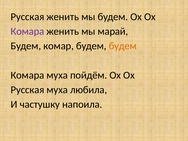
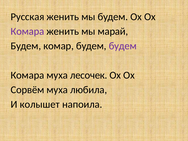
будем at (123, 46) colour: orange -> purple
пойдём: пойдём -> лесочек
Русская at (27, 90): Русская -> Сорвём
частушку: частушку -> колышет
